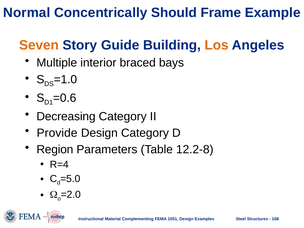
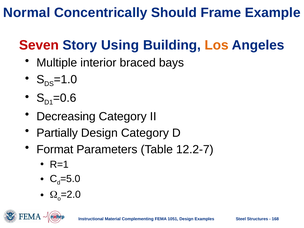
Seven colour: orange -> red
Guide: Guide -> Using
Provide: Provide -> Partially
Region: Region -> Format
12.2-8: 12.2-8 -> 12.2-7
R=4: R=4 -> R=1
